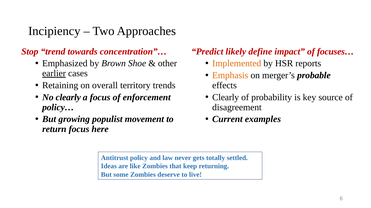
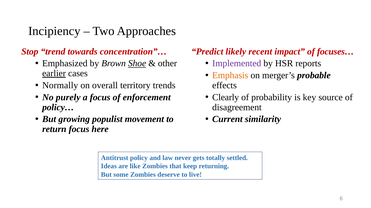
define: define -> recent
Shoe underline: none -> present
Implemented colour: orange -> purple
Retaining: Retaining -> Normally
No clearly: clearly -> purely
examples: examples -> similarity
